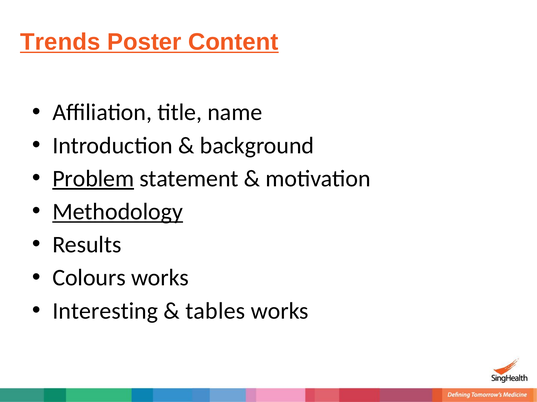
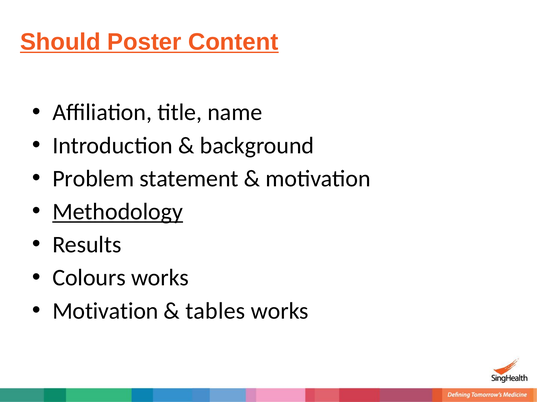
Trends: Trends -> Should
Problem underline: present -> none
Interesting at (105, 311): Interesting -> Motivation
